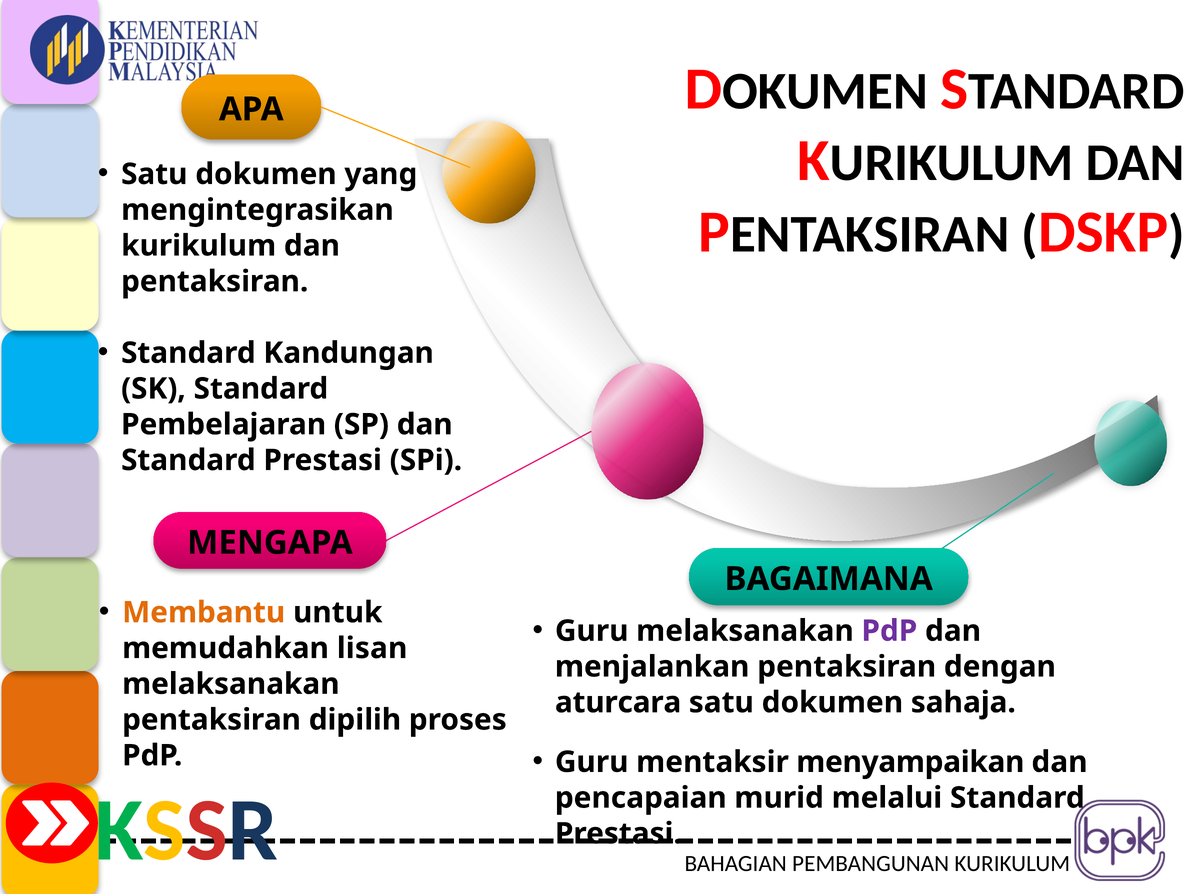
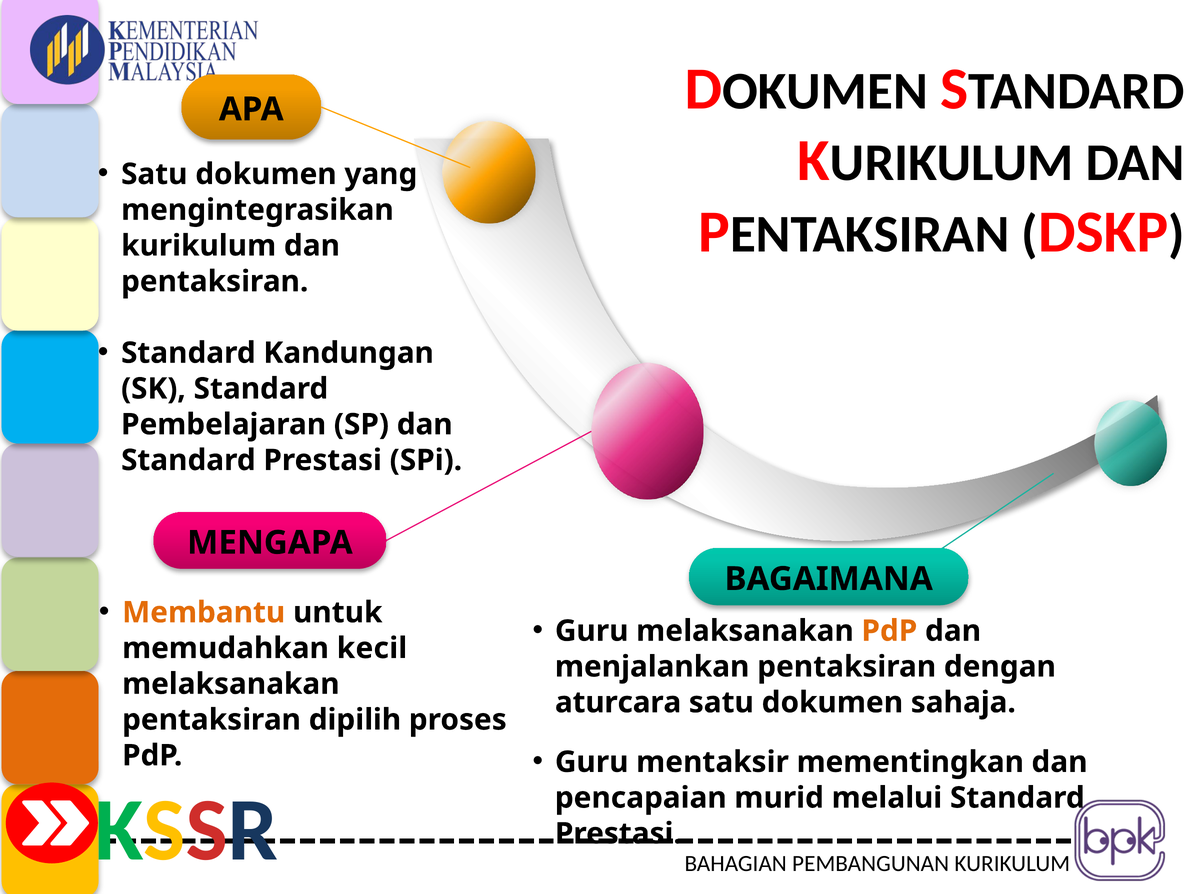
PdP at (889, 631) colour: purple -> orange
lisan: lisan -> kecil
menyampaikan: menyampaikan -> mementingkan
